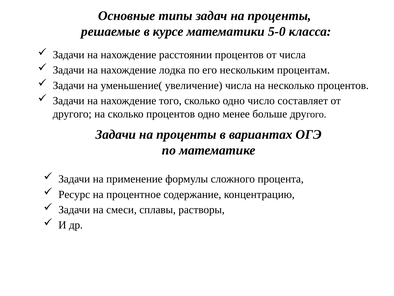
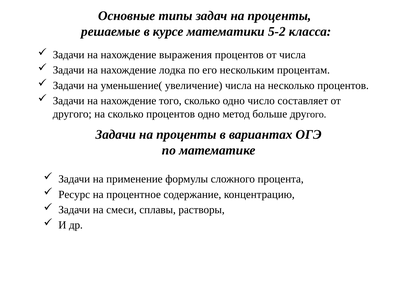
5-0: 5-0 -> 5-2
расстоянии: расстоянии -> выражения
менее: менее -> метод
